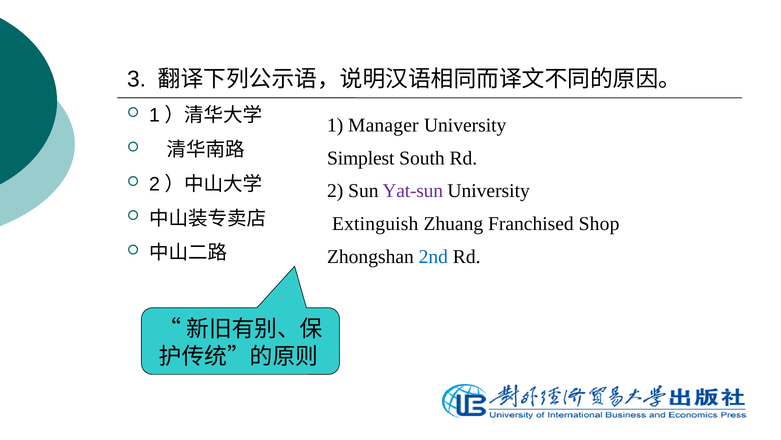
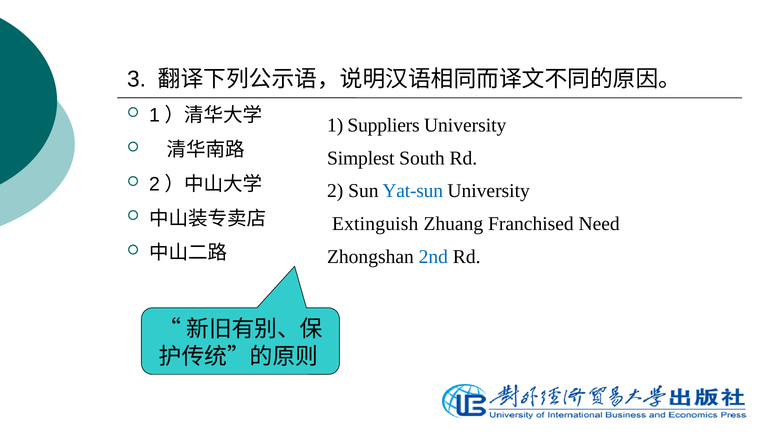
Manager: Manager -> Suppliers
Yat-sun colour: purple -> blue
Shop: Shop -> Need
